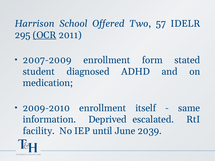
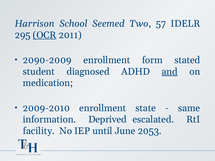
Offered: Offered -> Seemed
2007-2009: 2007-2009 -> 2090-2009
and underline: none -> present
itself: itself -> state
2039: 2039 -> 2053
